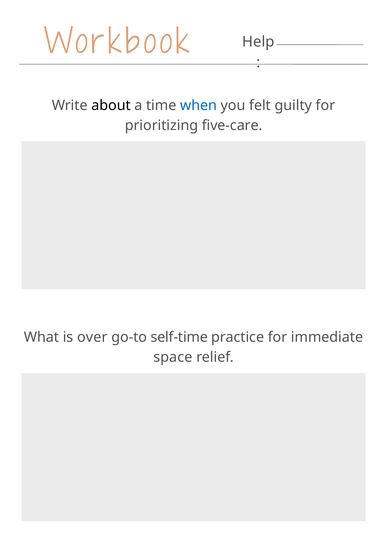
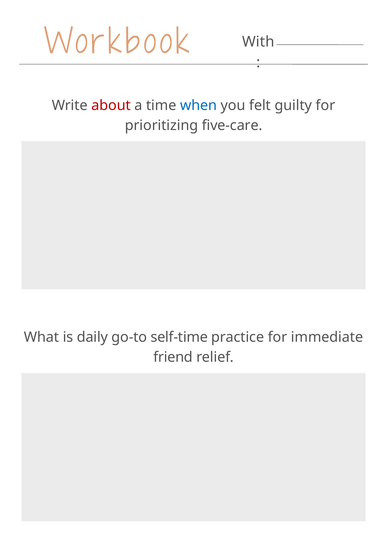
Help: Help -> With
about colour: black -> red
over: over -> daily
space: space -> friend
